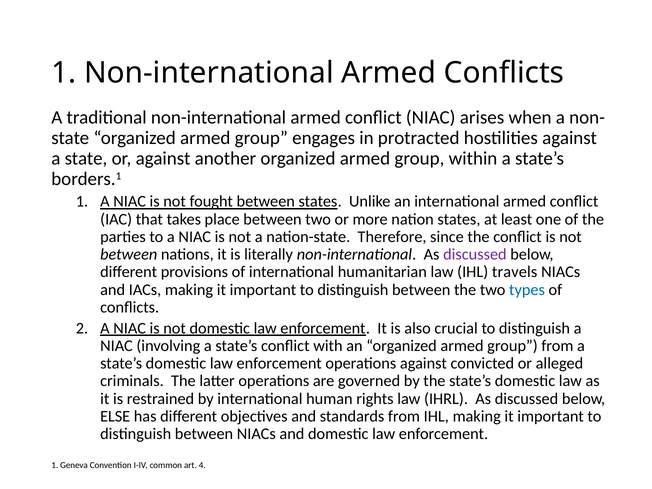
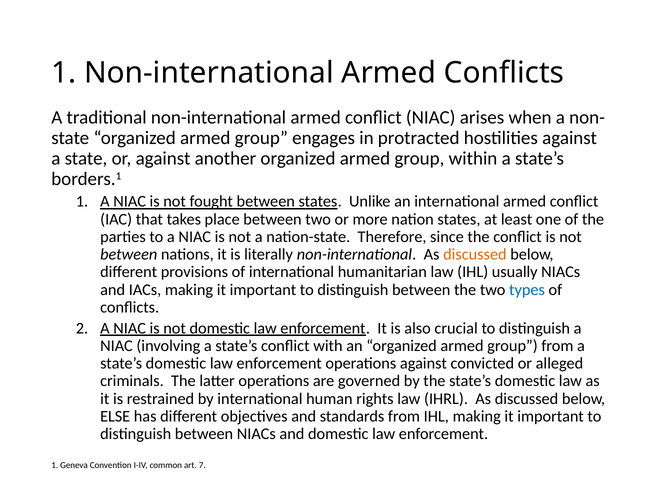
discussed at (475, 254) colour: purple -> orange
travels: travels -> usually
4: 4 -> 7
